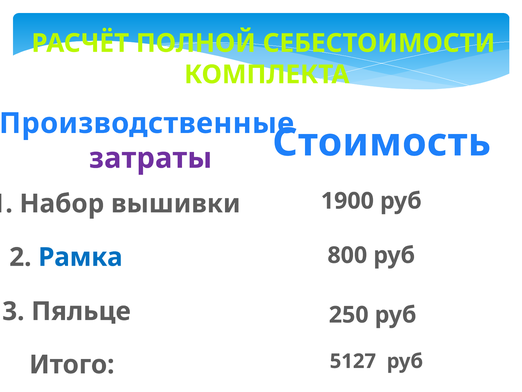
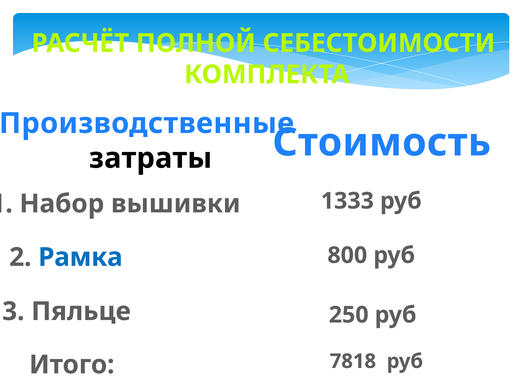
затраты colour: purple -> black
1900: 1900 -> 1333
5127: 5127 -> 7818
